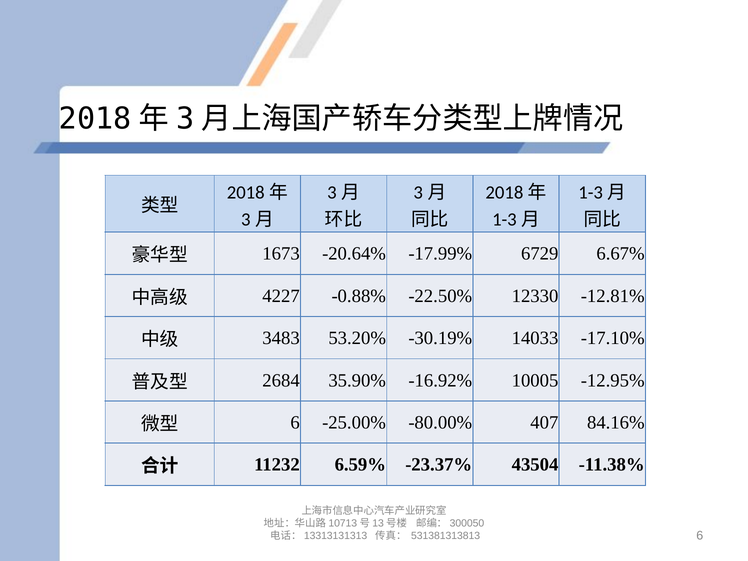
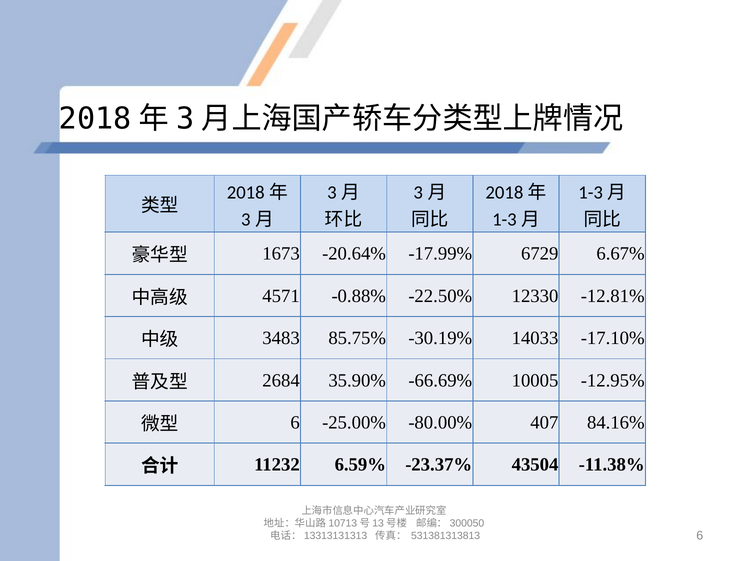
4227: 4227 -> 4571
53.20%: 53.20% -> 85.75%
-16.92%: -16.92% -> -66.69%
